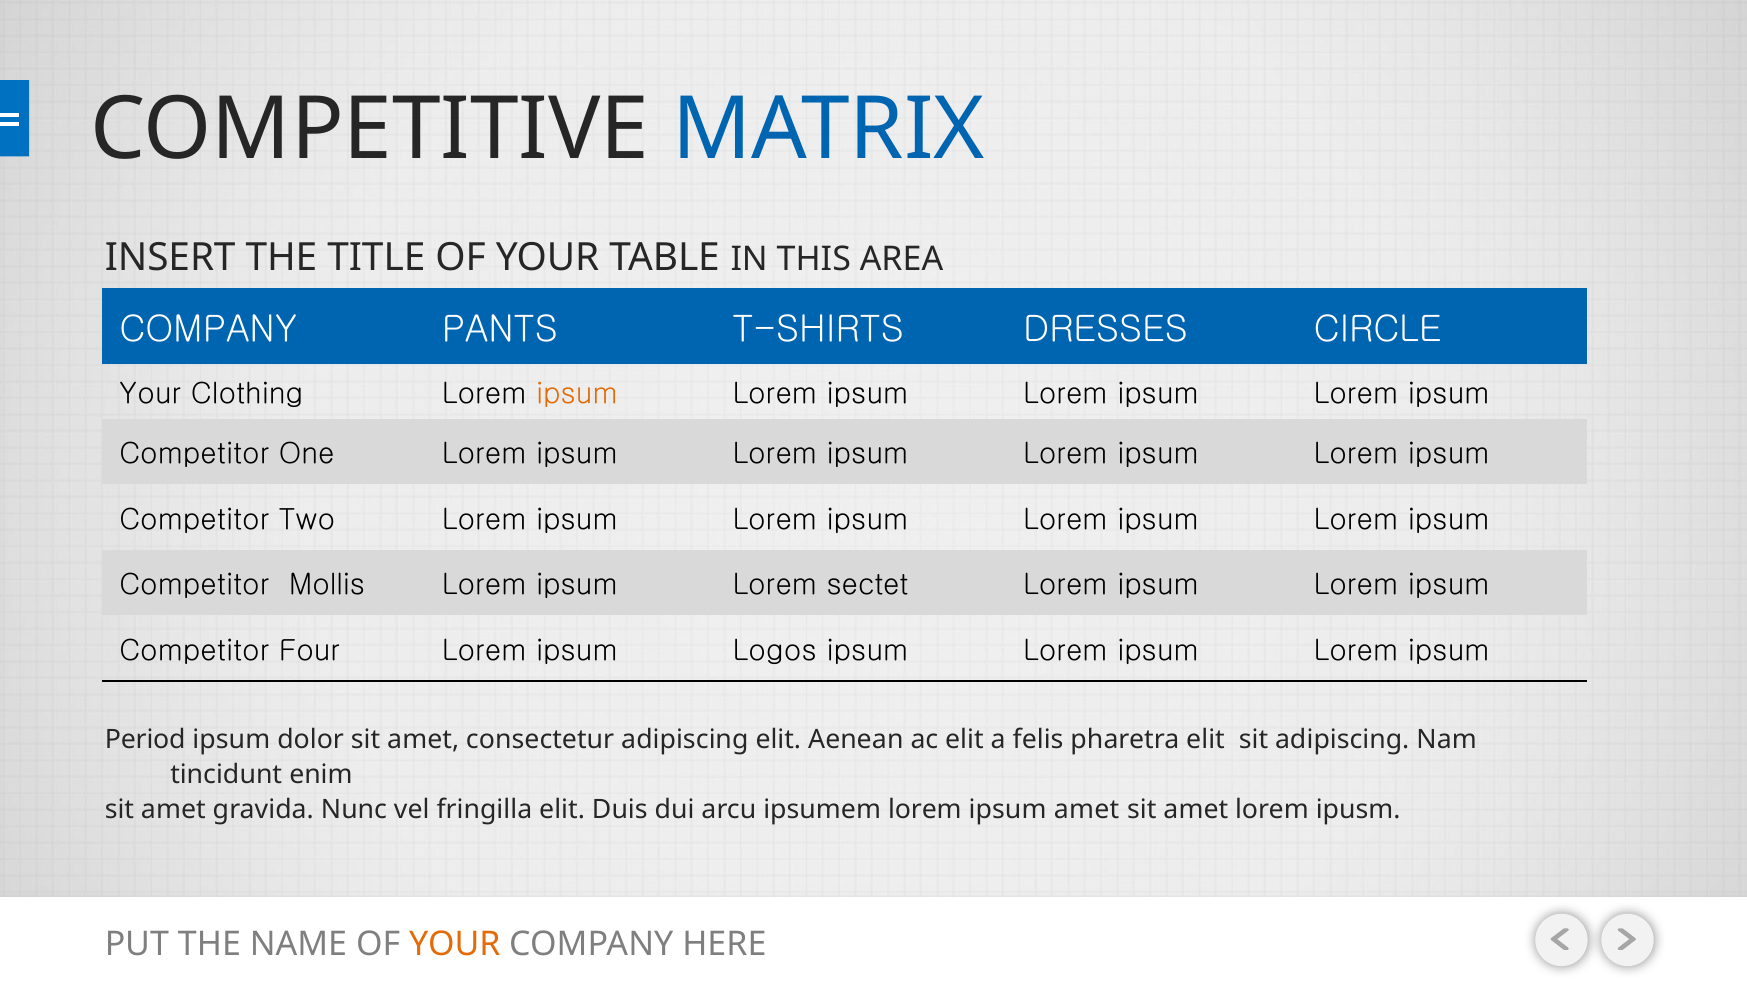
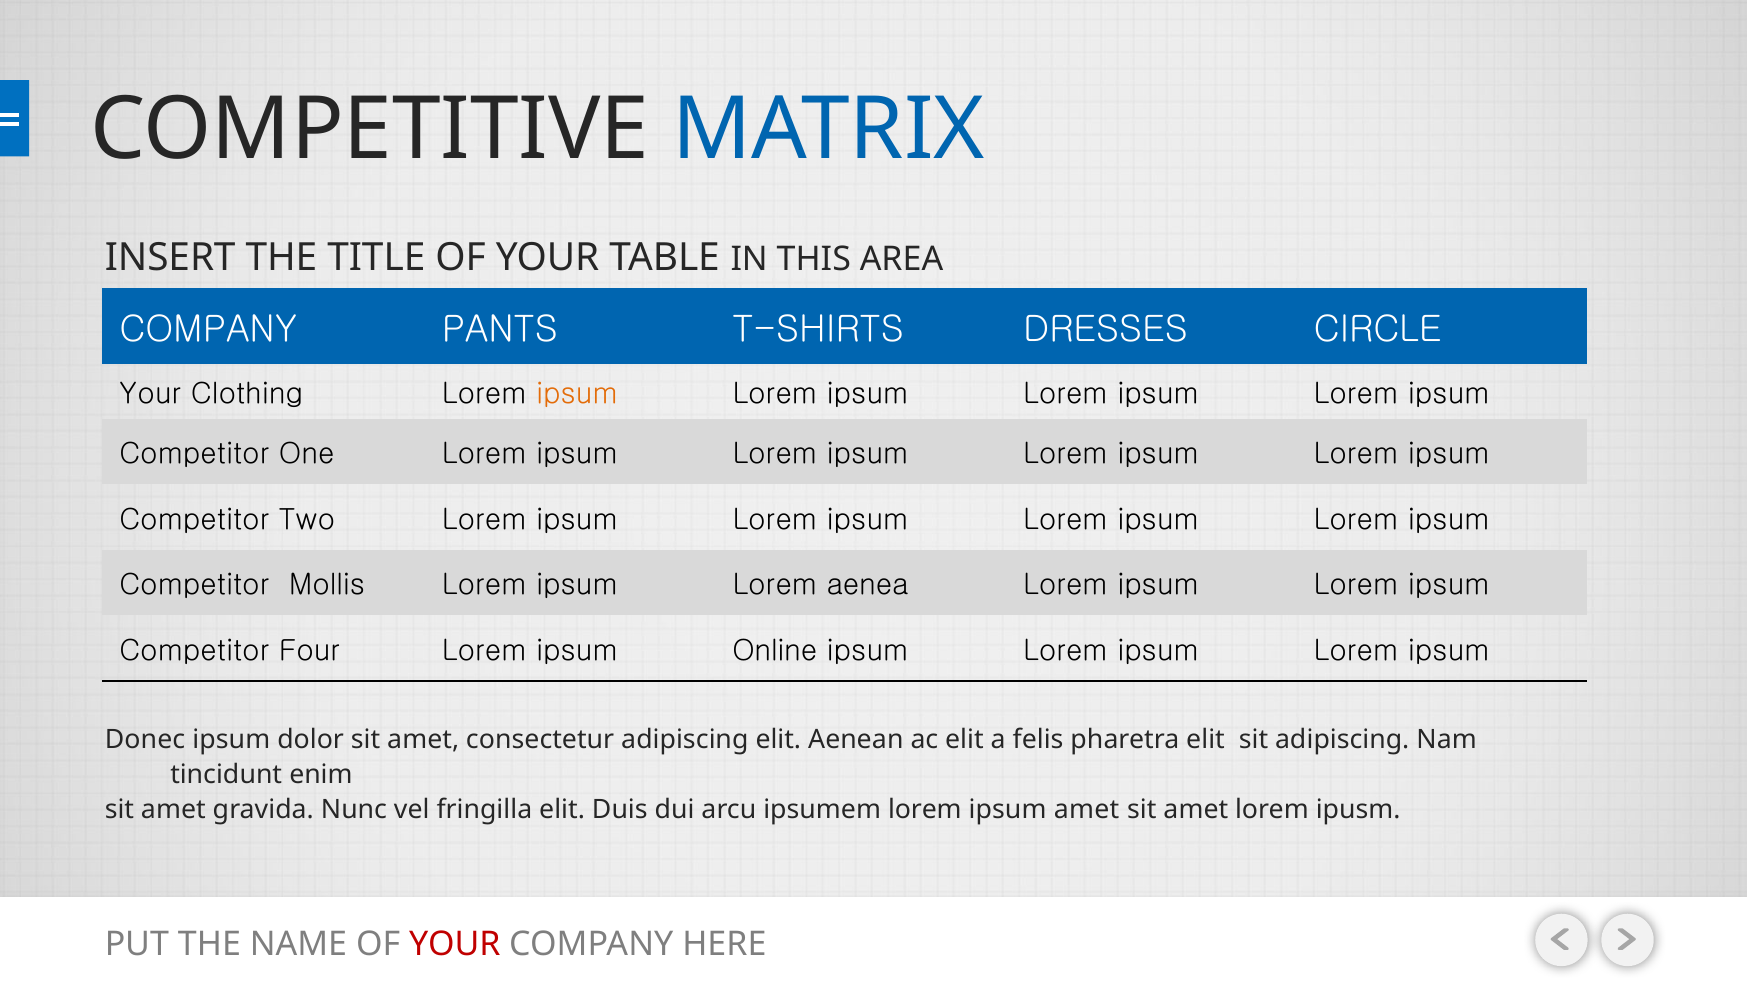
sectet: sectet -> aenea
Logos: Logos -> Online
Period: Period -> Donec
YOUR at (455, 944) colour: orange -> red
